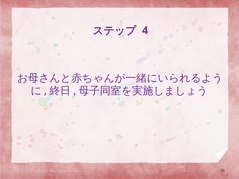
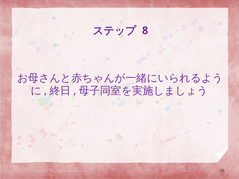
4: 4 -> 8
